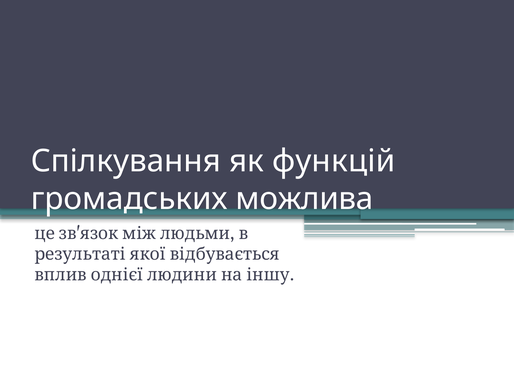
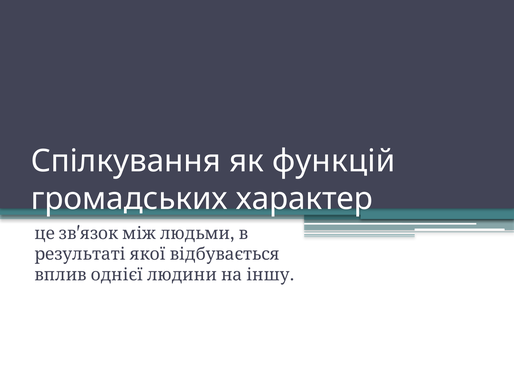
можлива: можлива -> характер
